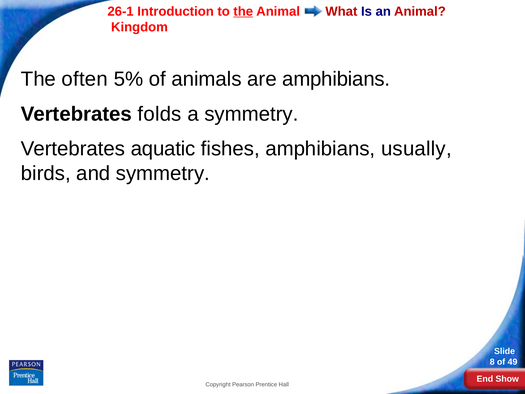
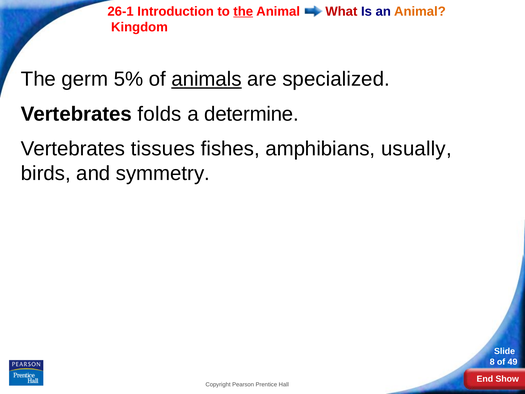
Animal at (420, 11) colour: red -> orange
often: often -> germ
animals underline: none -> present
are amphibians: amphibians -> specialized
a symmetry: symmetry -> determine
aquatic: aquatic -> tissues
